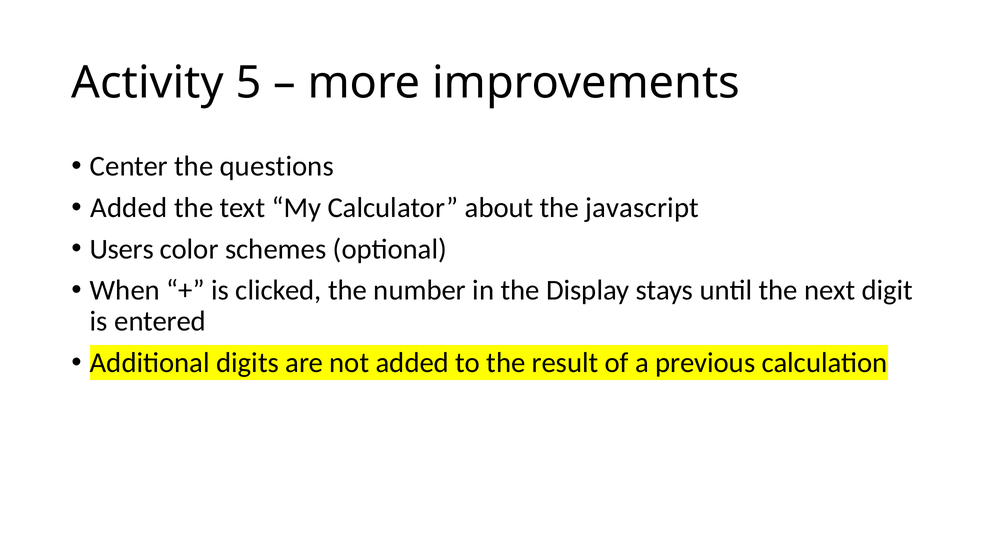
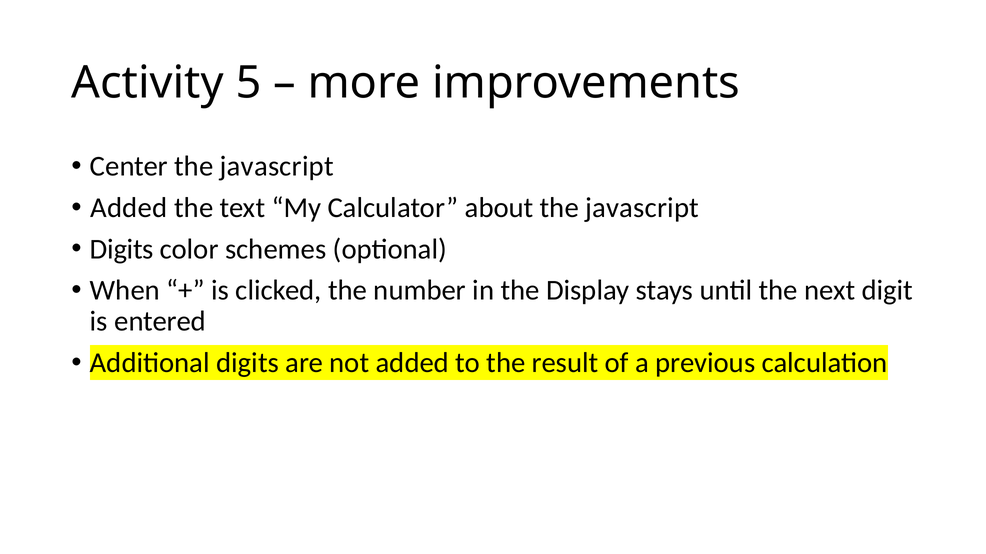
Center the questions: questions -> javascript
Users at (122, 249): Users -> Digits
